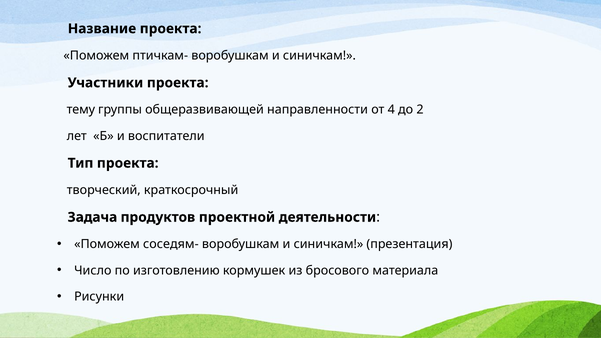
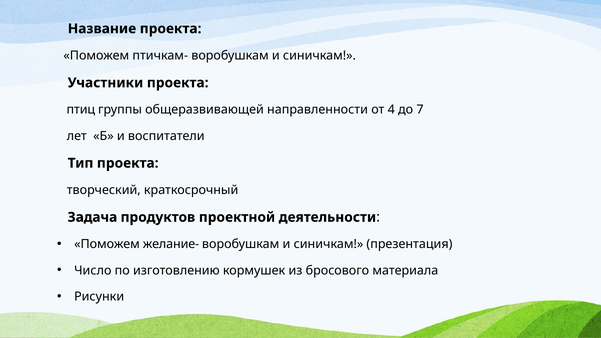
тему: тему -> птиц
2: 2 -> 7
соседям-: соседям- -> желание-
